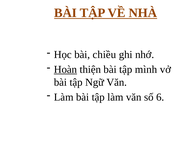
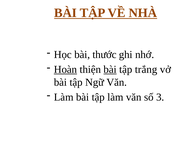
chiều: chiều -> thước
bài at (110, 69) underline: none -> present
mình: mình -> trắng
6: 6 -> 3
